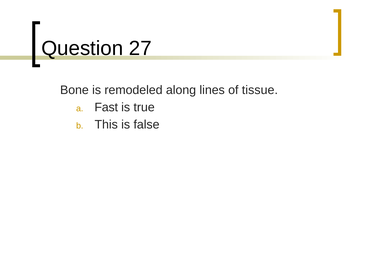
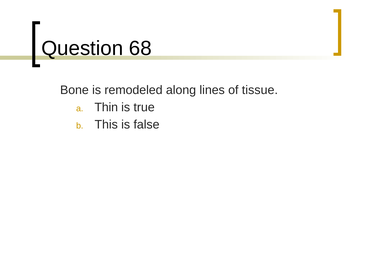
27: 27 -> 68
Fast: Fast -> Thin
